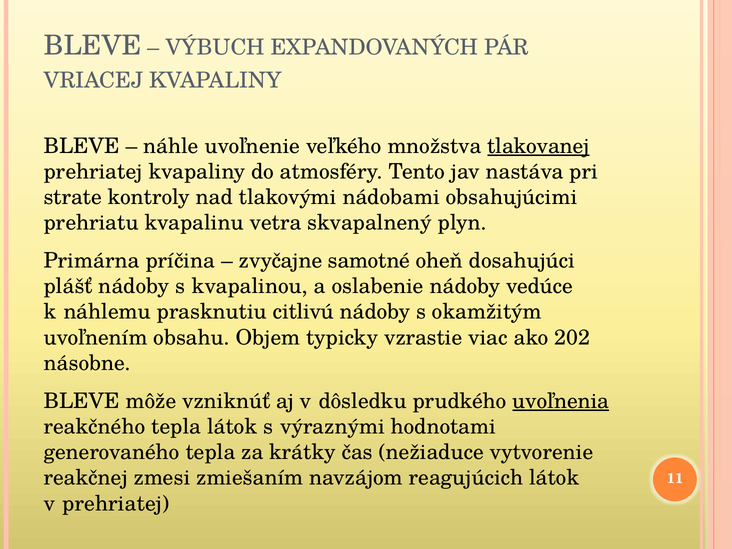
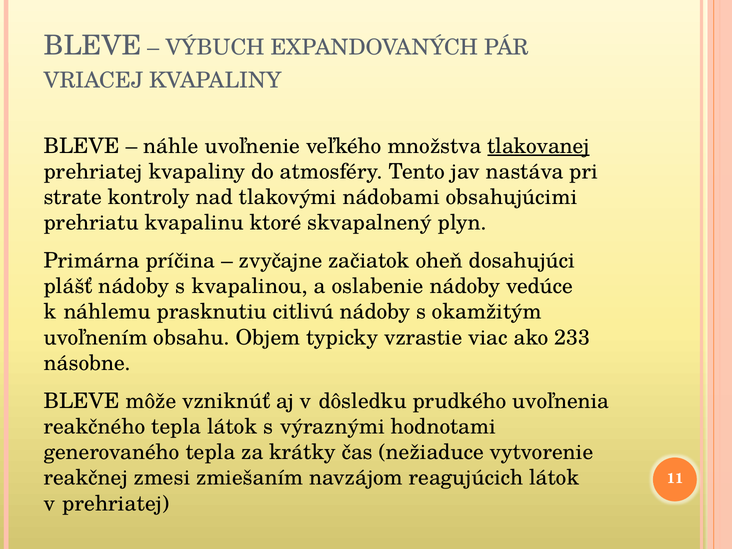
vetra: vetra -> ktoré
samotné: samotné -> začiatok
202: 202 -> 233
uvoľnenia underline: present -> none
